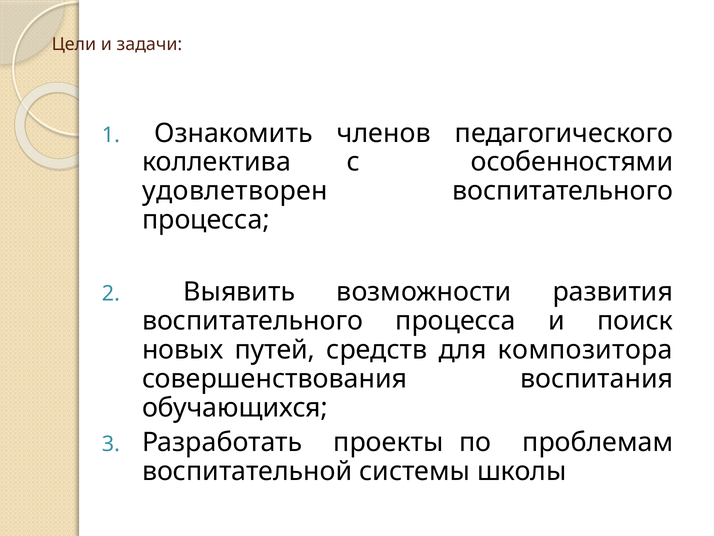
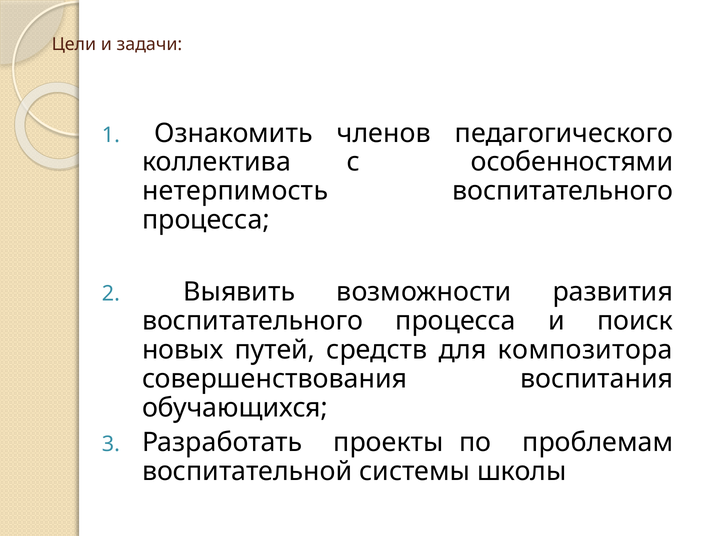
удовлетворен: удовлетворен -> нетерпимость
